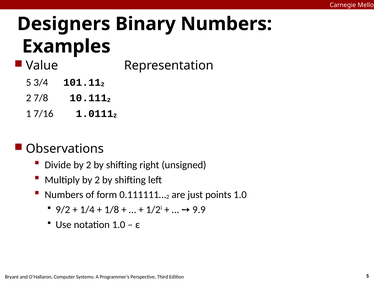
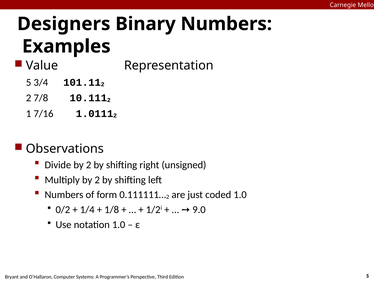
points: points -> coded
9/2: 9/2 -> 0/2
9.9: 9.9 -> 9.0
